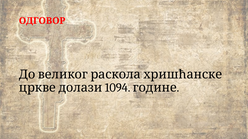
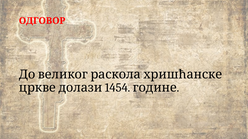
1094: 1094 -> 1454
